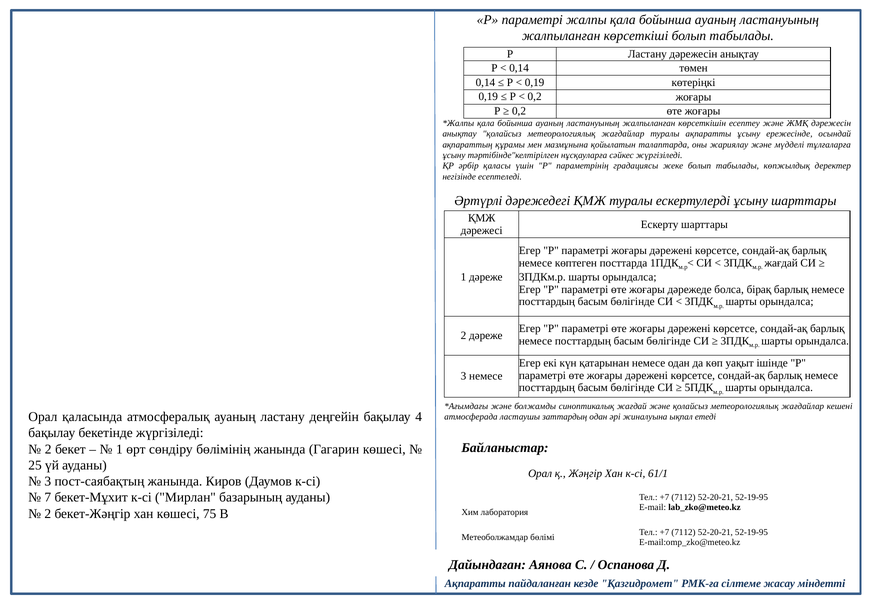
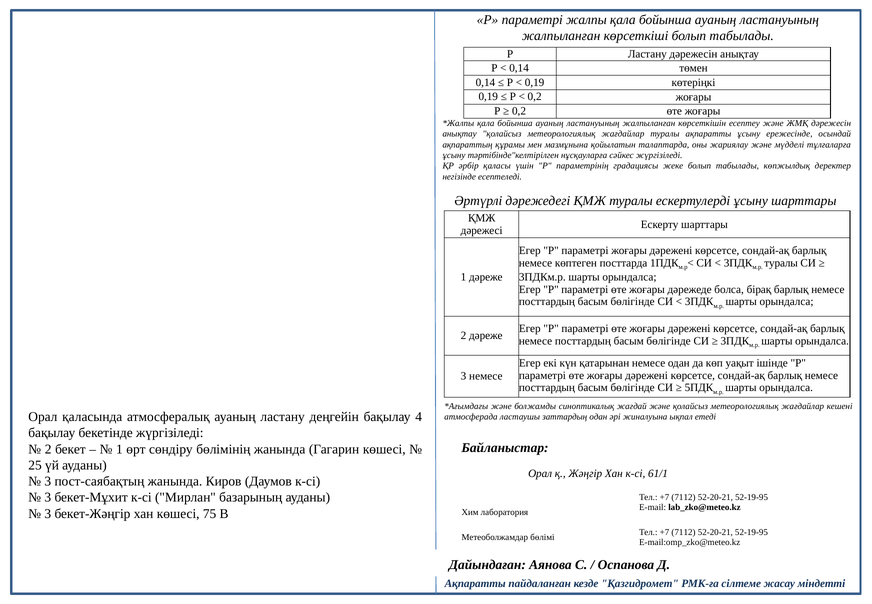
жағдай at (781, 263): жағдай -> туралы
7 at (48, 497): 7 -> 3
2 at (48, 513): 2 -> 3
